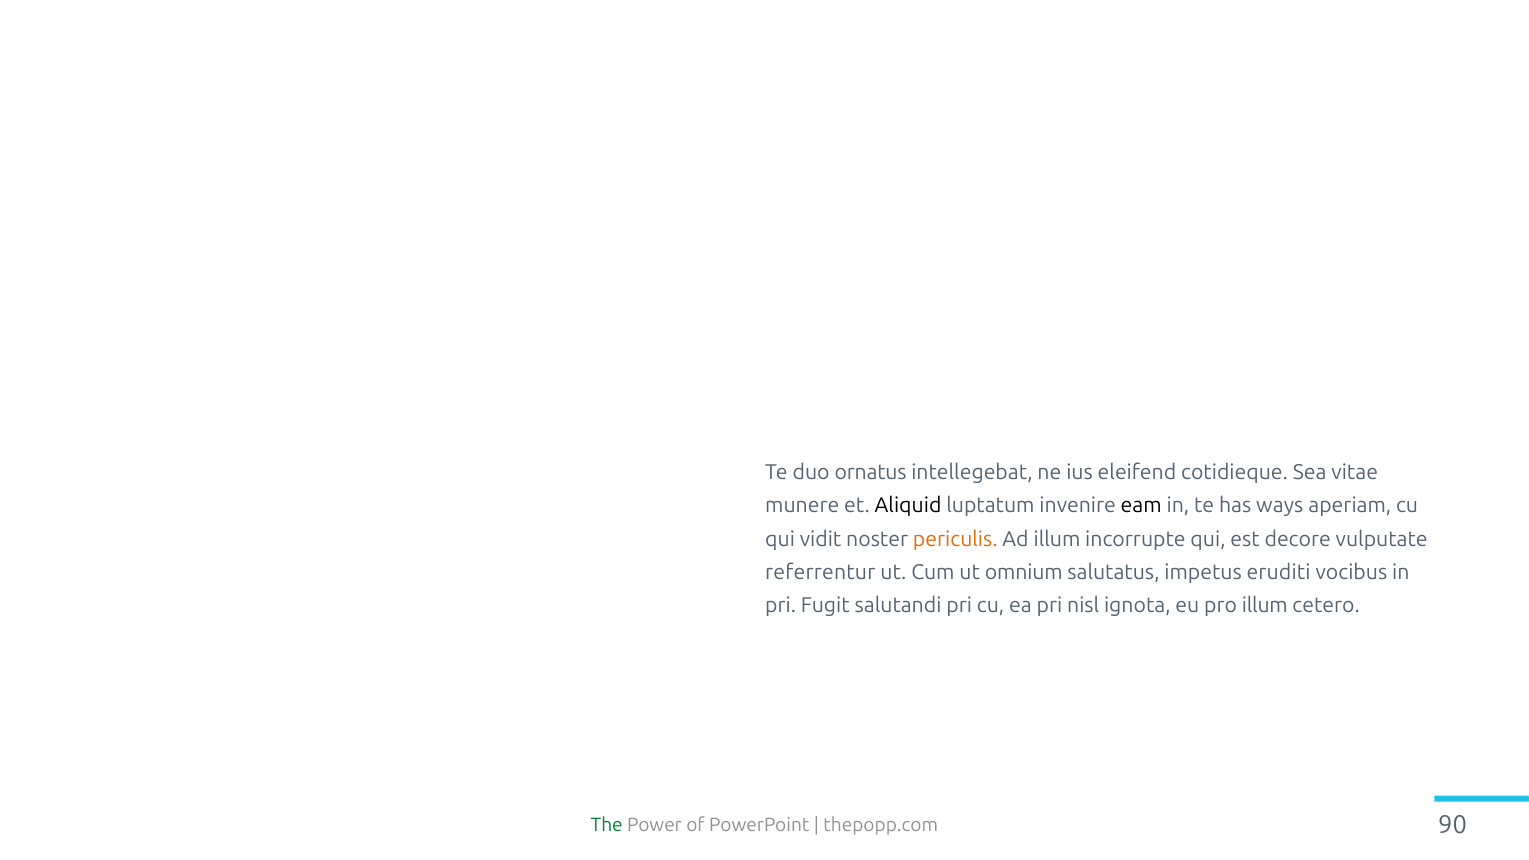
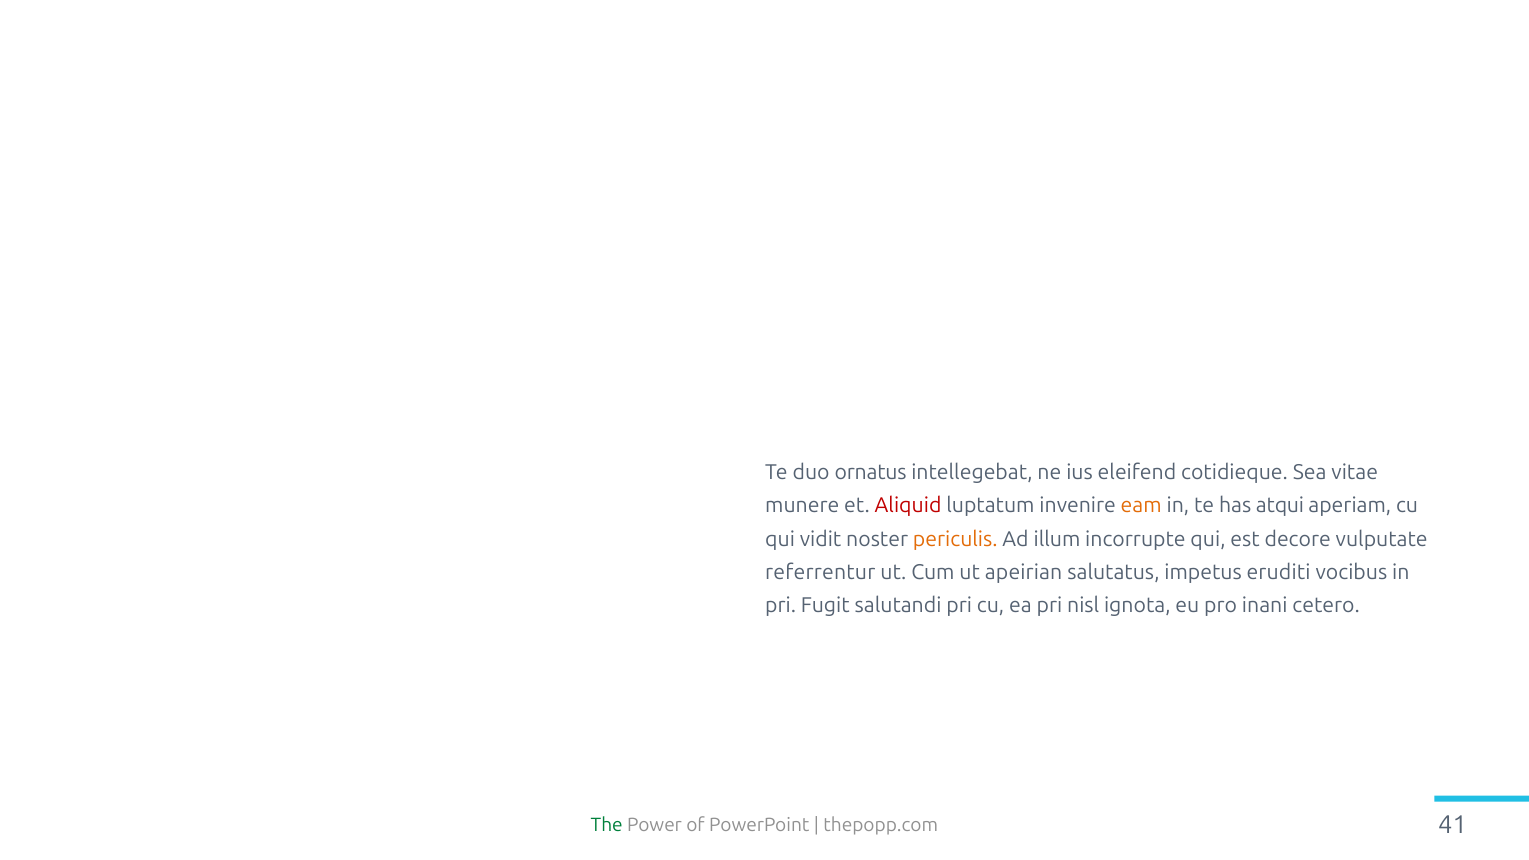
Aliquid colour: black -> red
eam colour: black -> orange
ways: ways -> atqui
omnium: omnium -> apeirian
pro illum: illum -> inani
90: 90 -> 41
